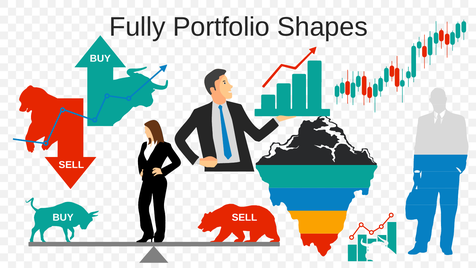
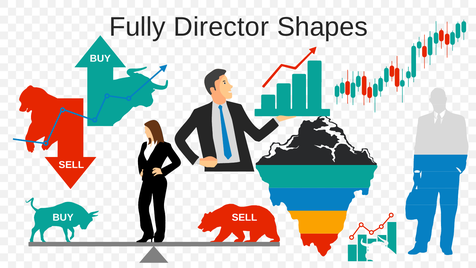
Portfolio: Portfolio -> Director
